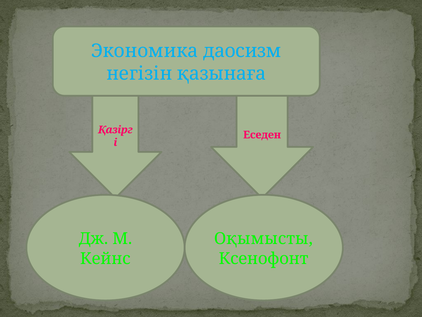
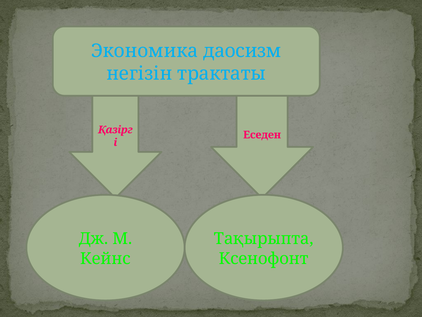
қазынаға: қазынаға -> трактаты
Оқымысты: Оқымысты -> Тақырыпта
